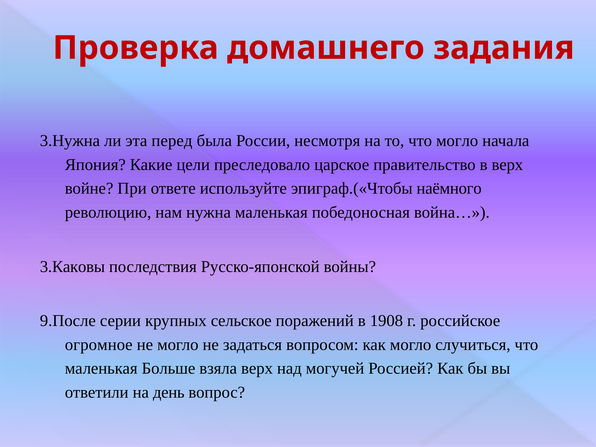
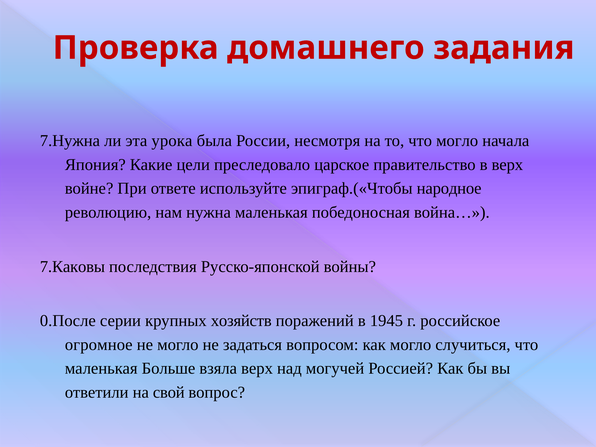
3.Нужна: 3.Нужна -> 7.Нужна
перед: перед -> урока
наёмного: наёмного -> народное
3.Каковы: 3.Каковы -> 7.Каковы
9.После: 9.После -> 0.После
сельское: сельское -> хозяйств
1908: 1908 -> 1945
день: день -> свой
